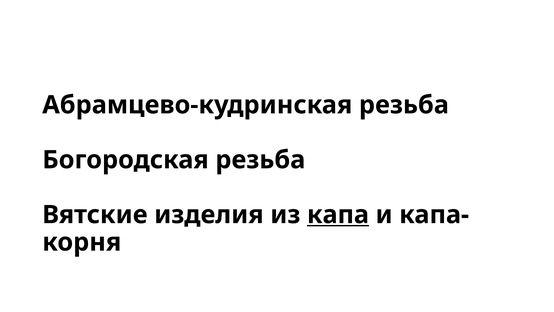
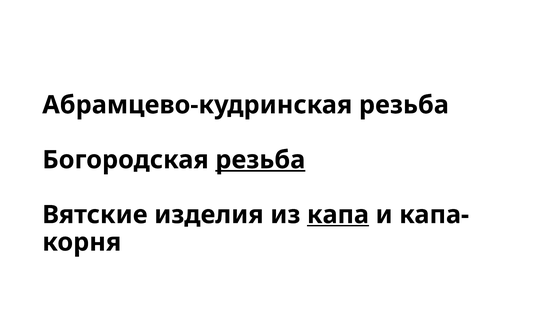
резьба at (260, 160) underline: none -> present
